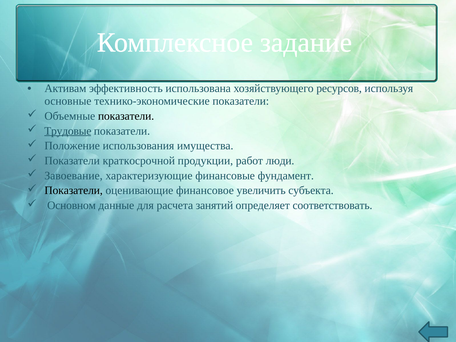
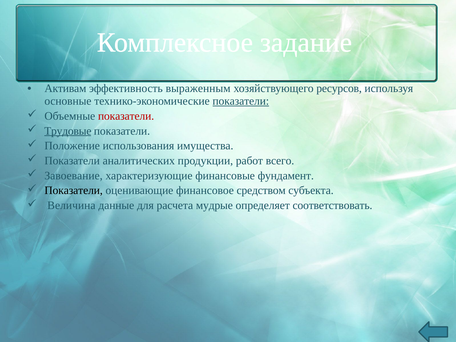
использована: использована -> выраженным
показатели at (241, 101) underline: none -> present
показатели at (126, 116) colour: black -> red
краткосрочной: краткосрочной -> аналитических
люди: люди -> всего
увеличить: увеличить -> средством
Основном: Основном -> Величина
занятий: занятий -> мудрые
